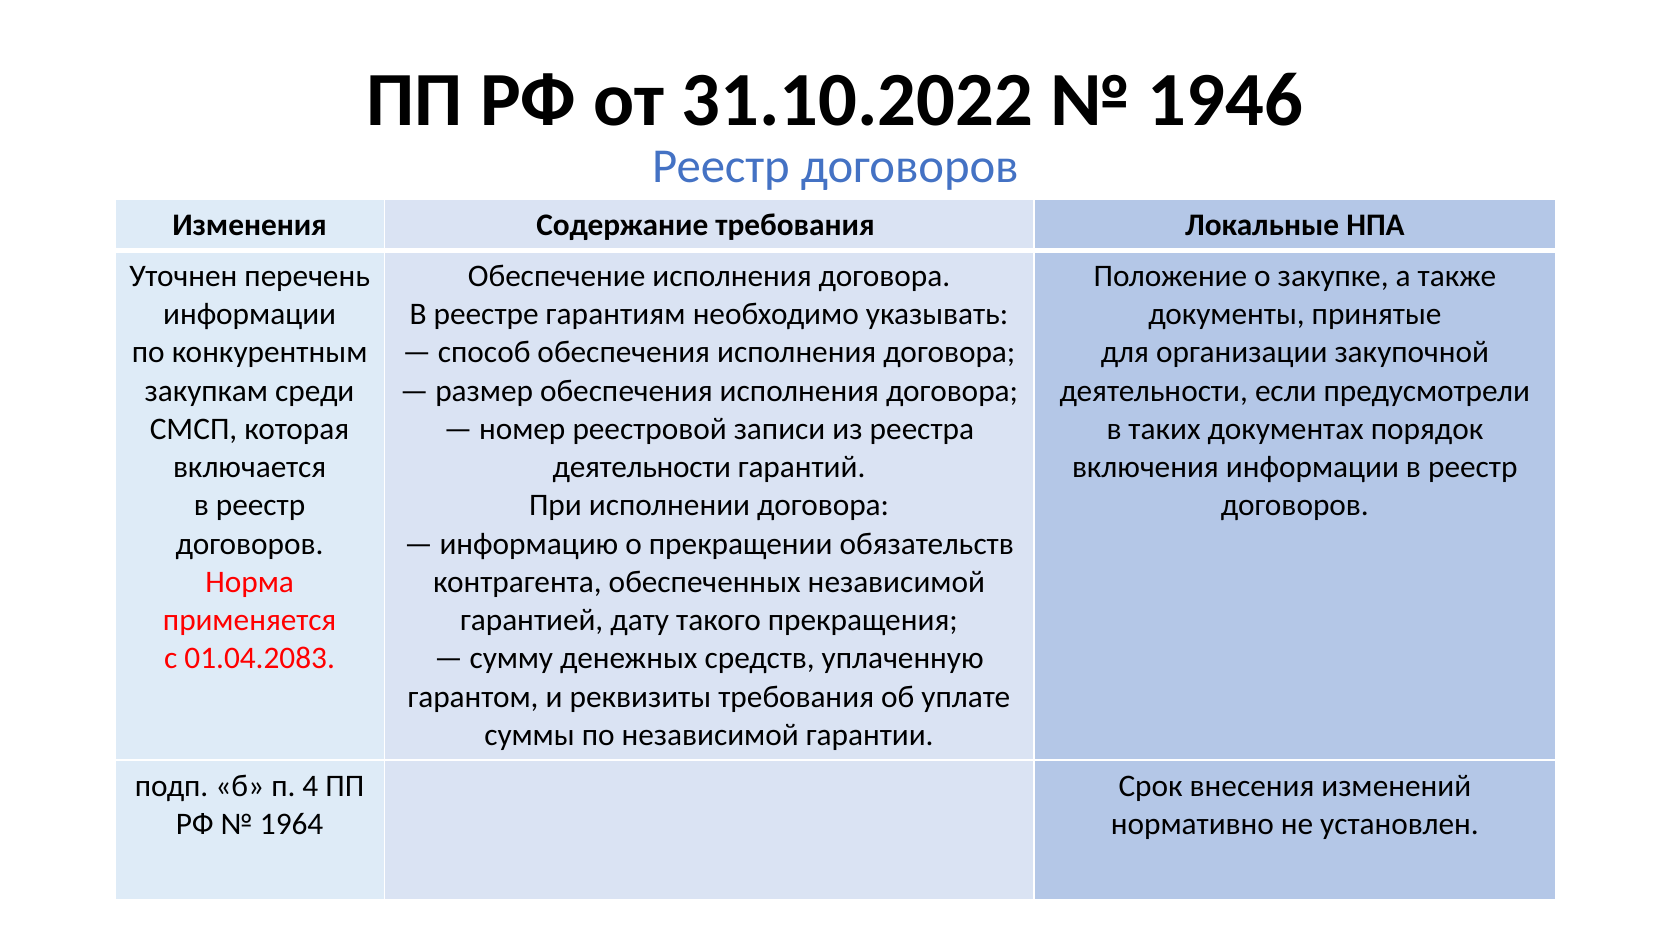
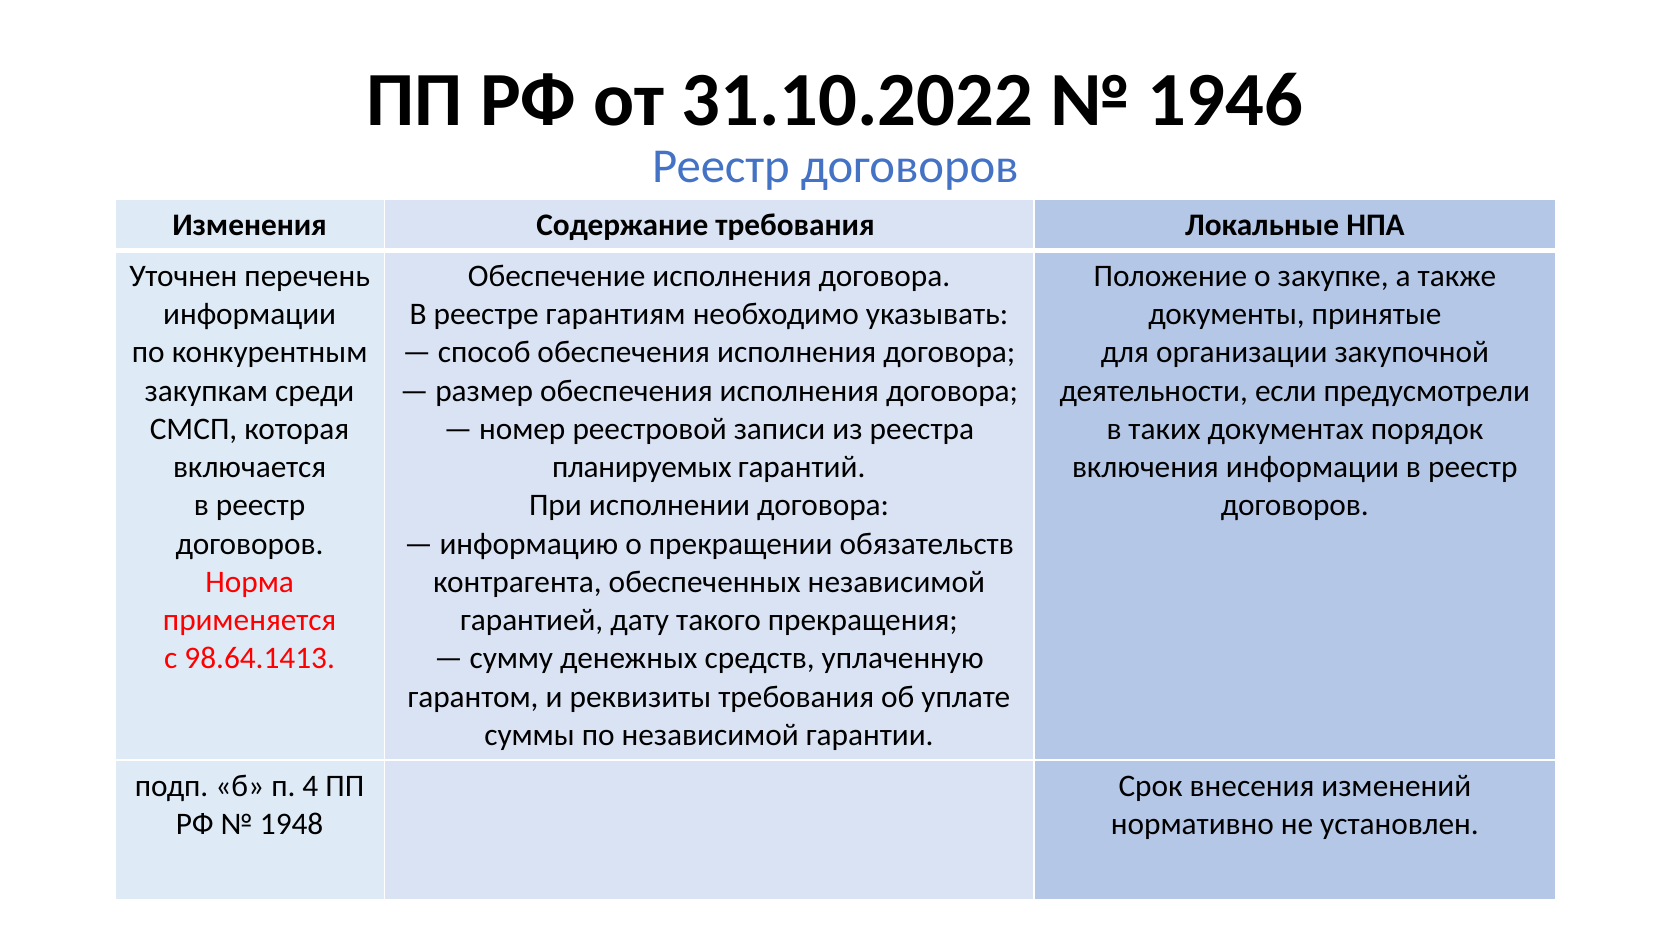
деятельности at (642, 467): деятельности -> планируемых
01.04.2083: 01.04.2083 -> 98.64.1413
1964: 1964 -> 1948
